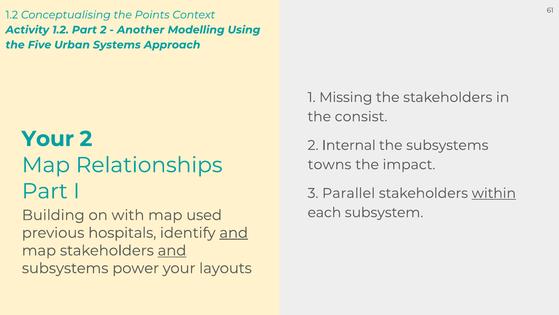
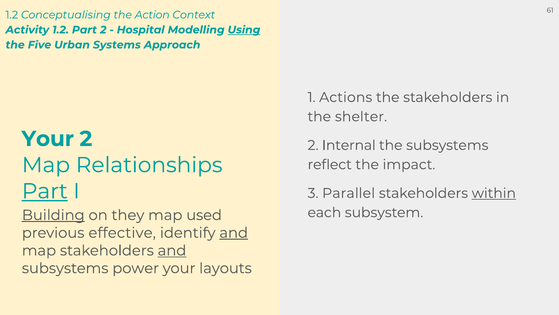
Points: Points -> Action
Another: Another -> Hospital
Using underline: none -> present
Missing: Missing -> Actions
consist: consist -> shelter
towns: towns -> reflect
Part at (45, 191) underline: none -> present
Building underline: none -> present
with: with -> they
hospitals: hospitals -> effective
